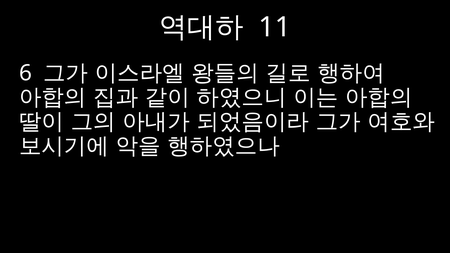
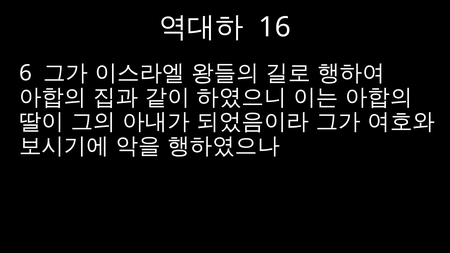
11: 11 -> 16
